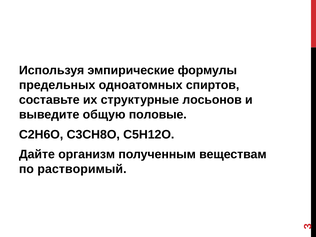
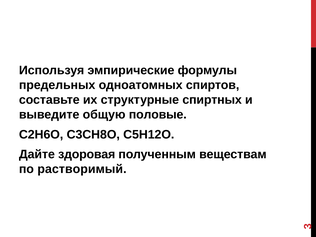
лосьонов: лосьонов -> спиртных
организм: организм -> здоровая
